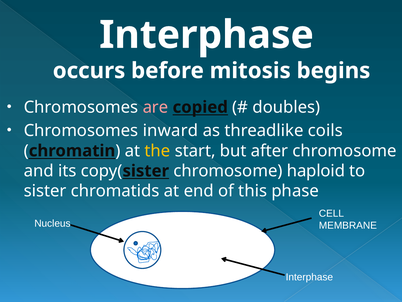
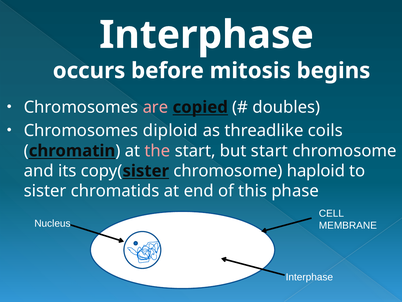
inward: inward -> diploid
the colour: yellow -> pink
but after: after -> start
